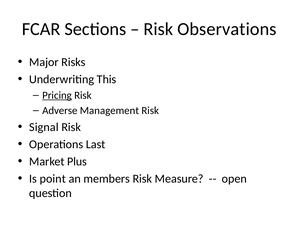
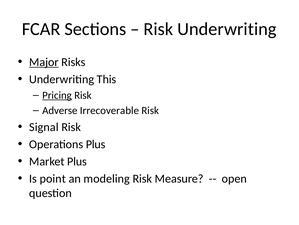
Risk Observations: Observations -> Underwriting
Major underline: none -> present
Management: Management -> Irrecoverable
Operations Last: Last -> Plus
members: members -> modeling
